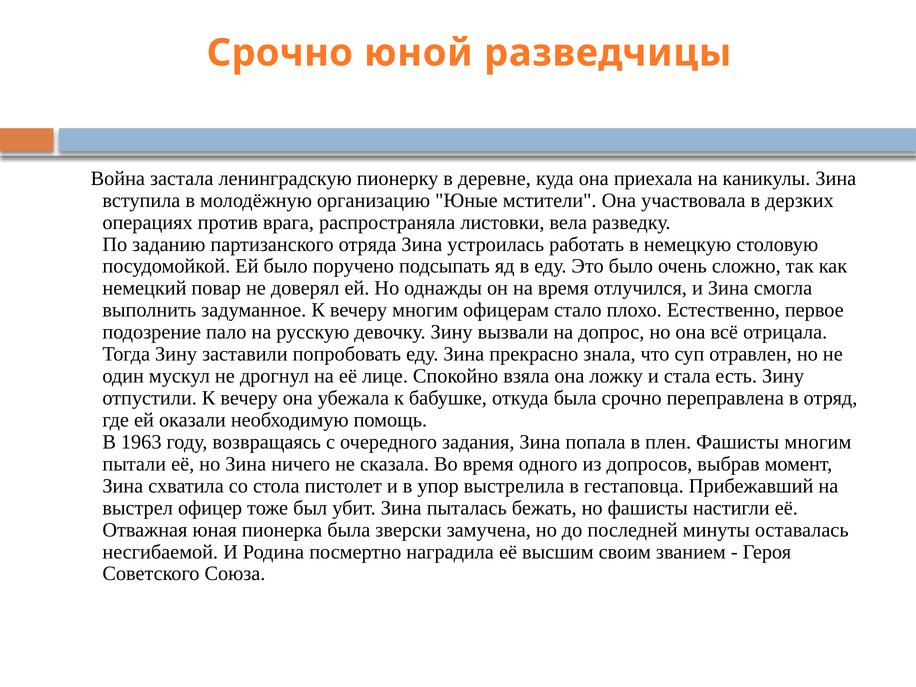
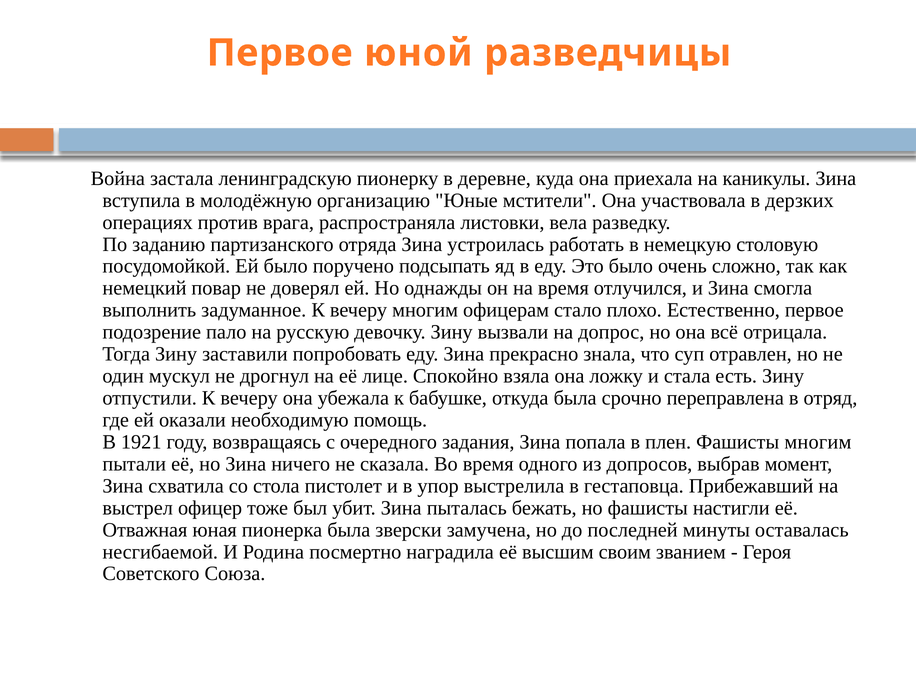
Срочно at (280, 53): Срочно -> Первое
1963: 1963 -> 1921
